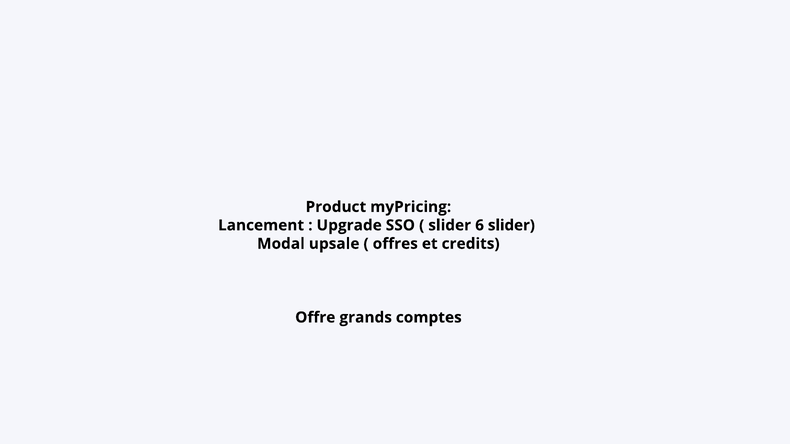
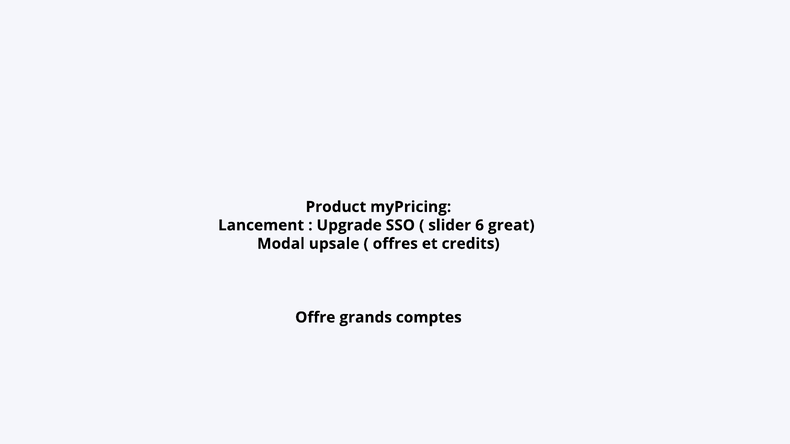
6 slider: slider -> great
